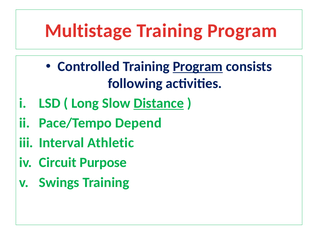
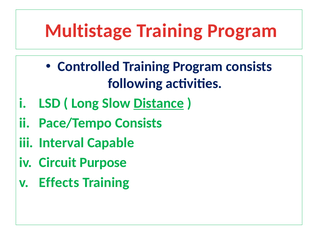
Program at (198, 67) underline: present -> none
Pace/Tempo Depend: Depend -> Consists
Athletic: Athletic -> Capable
Swings: Swings -> Effects
